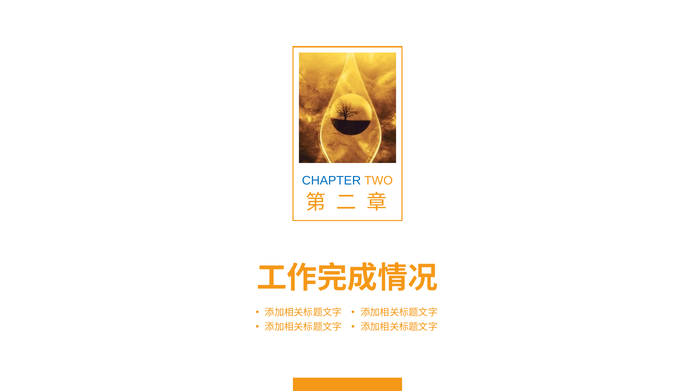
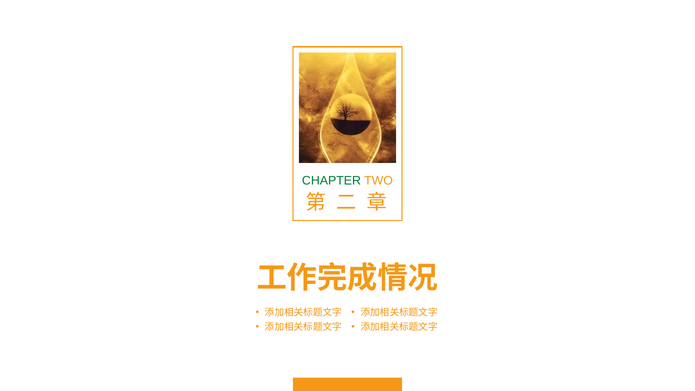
CHAPTER colour: blue -> green
